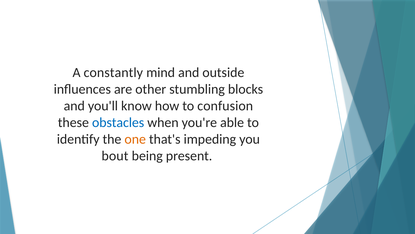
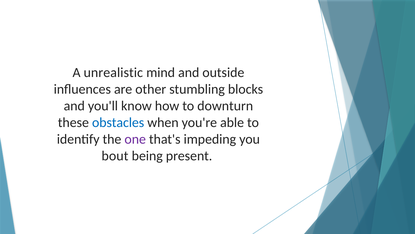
constantly: constantly -> unrealistic
confusion: confusion -> downturn
one colour: orange -> purple
